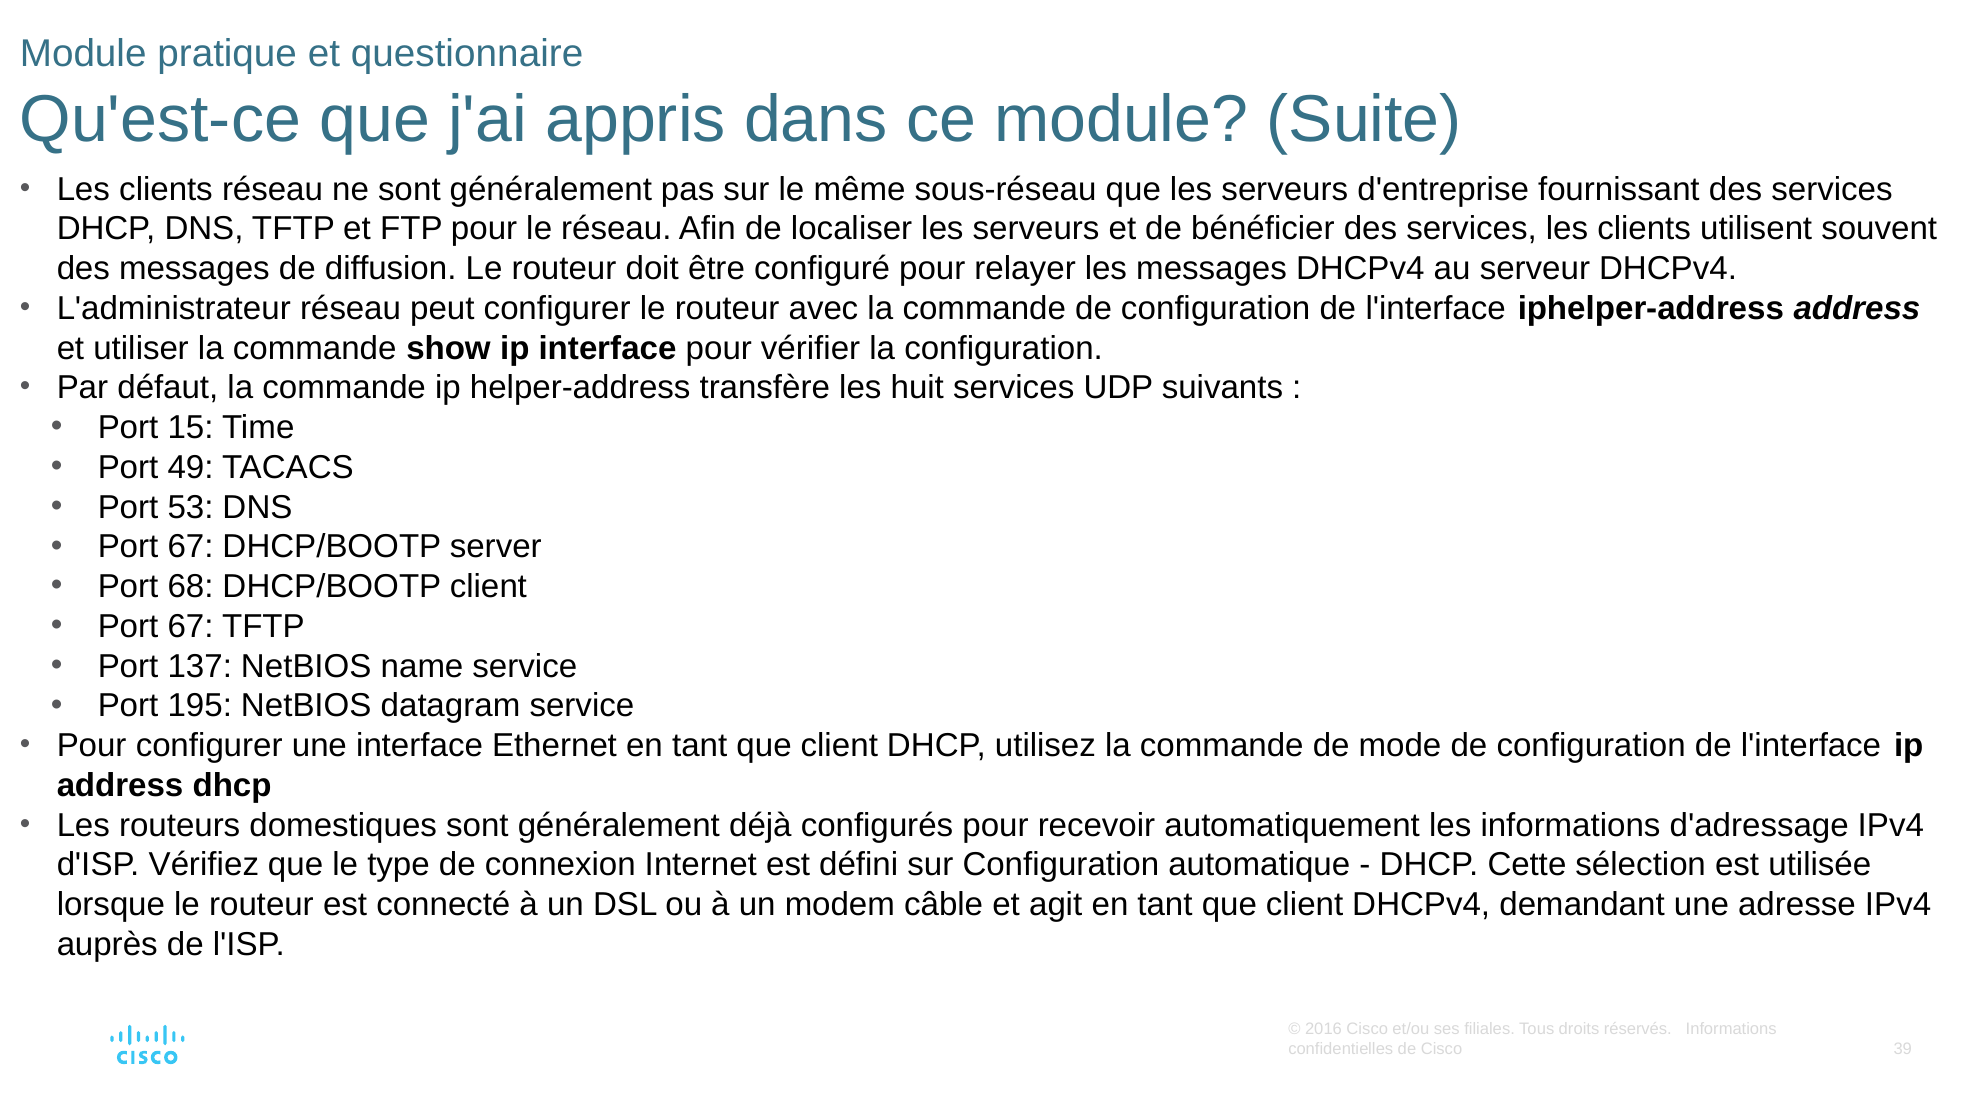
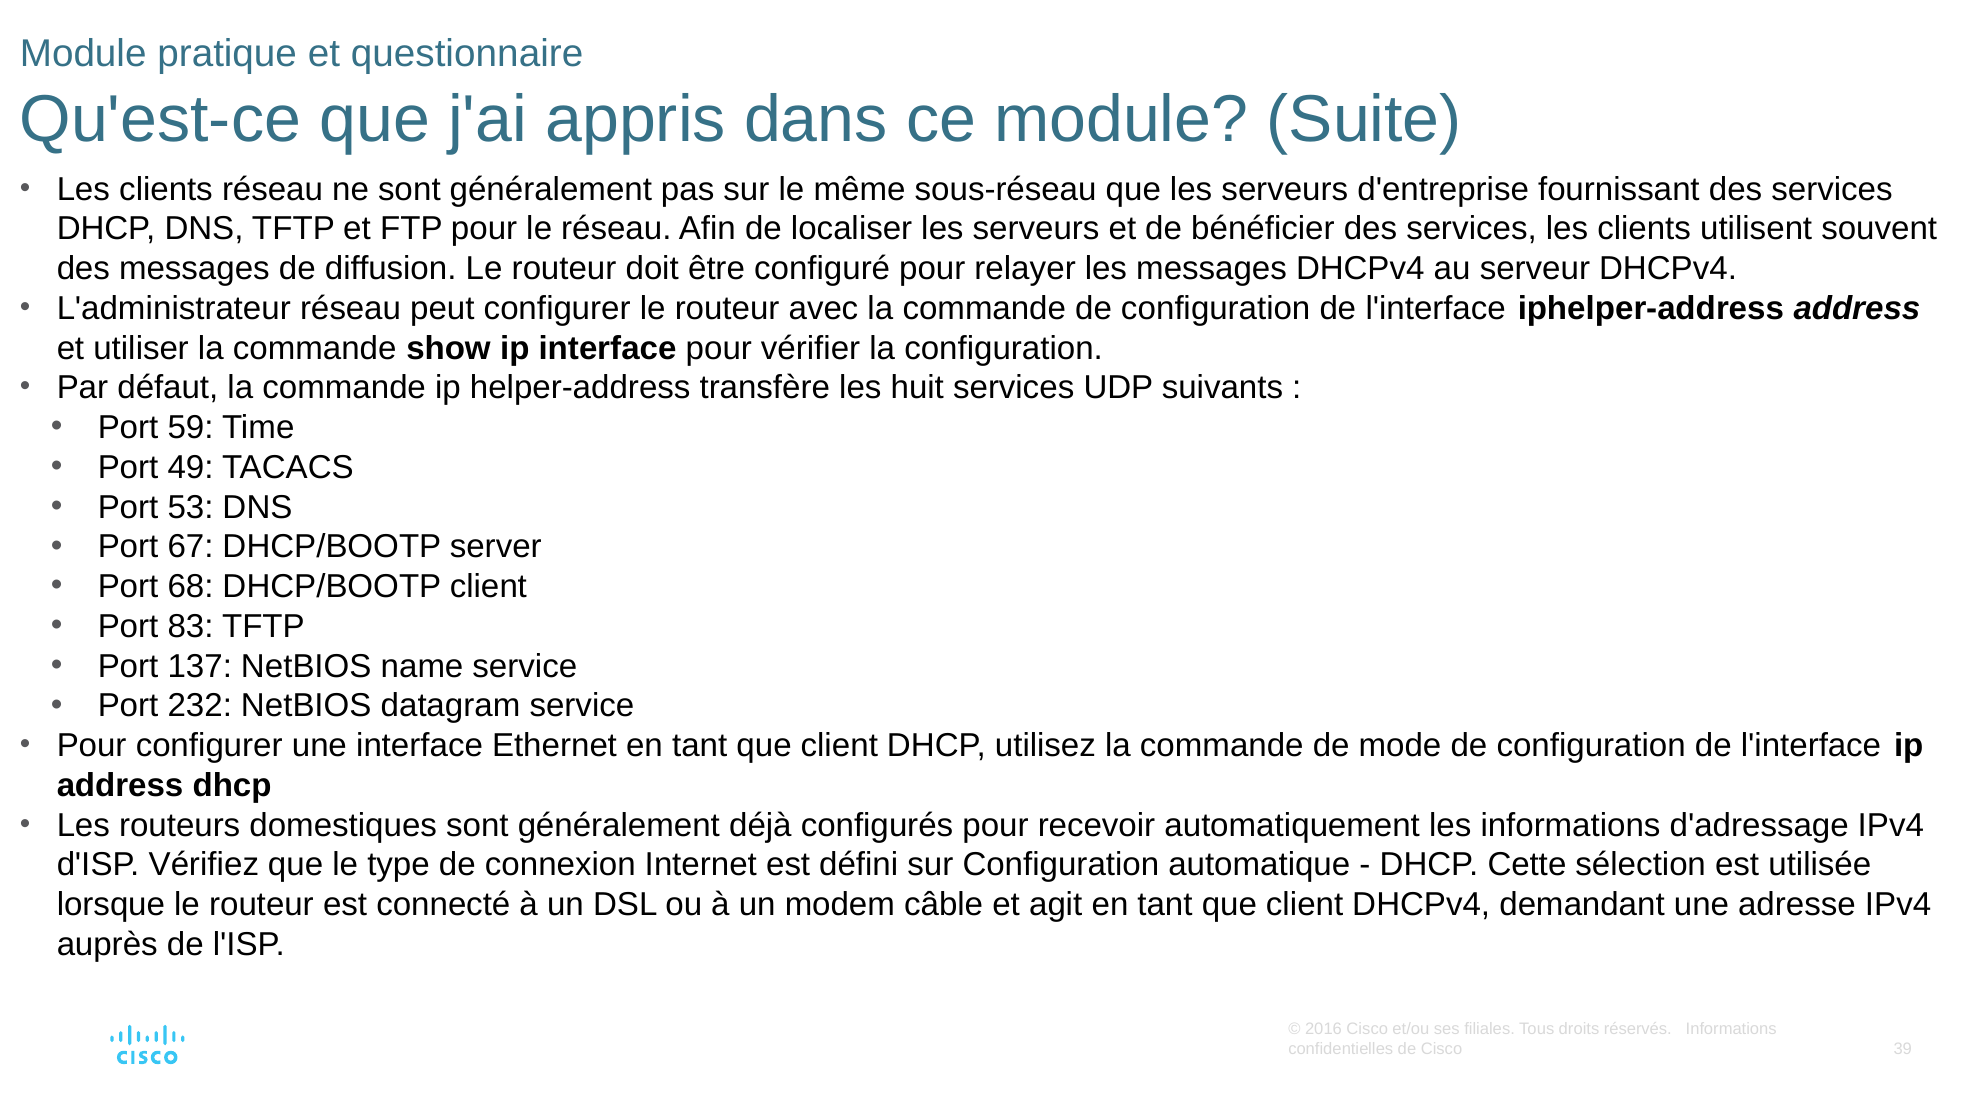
15: 15 -> 59
67 at (191, 626): 67 -> 83
195: 195 -> 232
